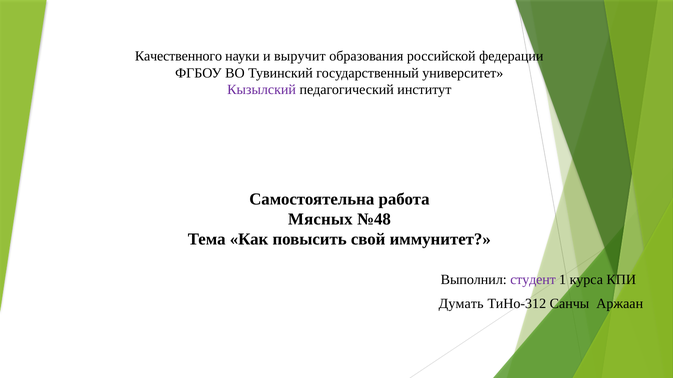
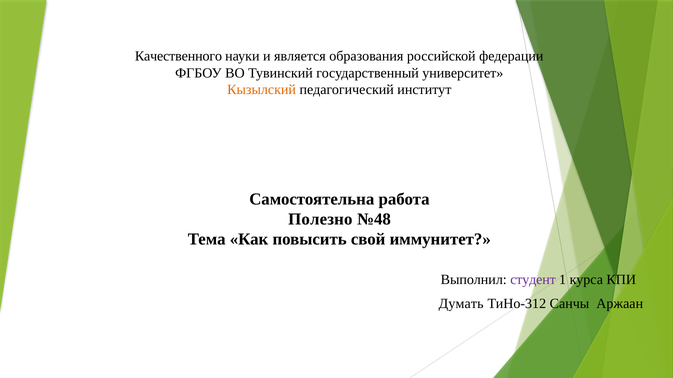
выручит: выручит -> является
Кызылский colour: purple -> orange
Мясных: Мясных -> Полезно
